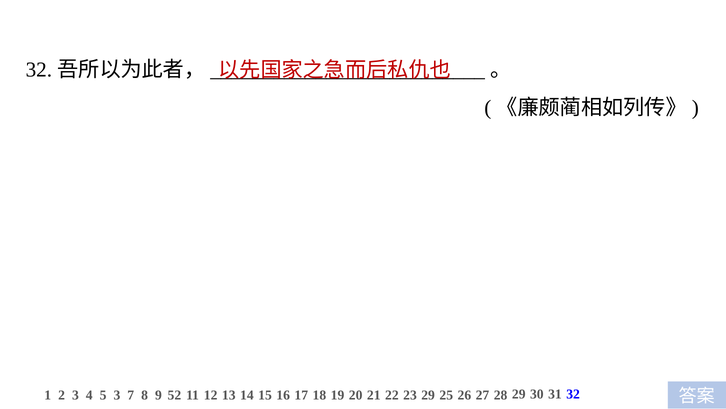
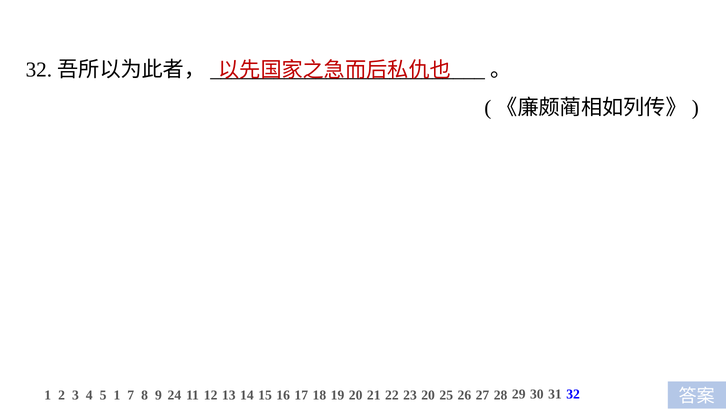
5 3: 3 -> 1
52: 52 -> 24
23 29: 29 -> 20
